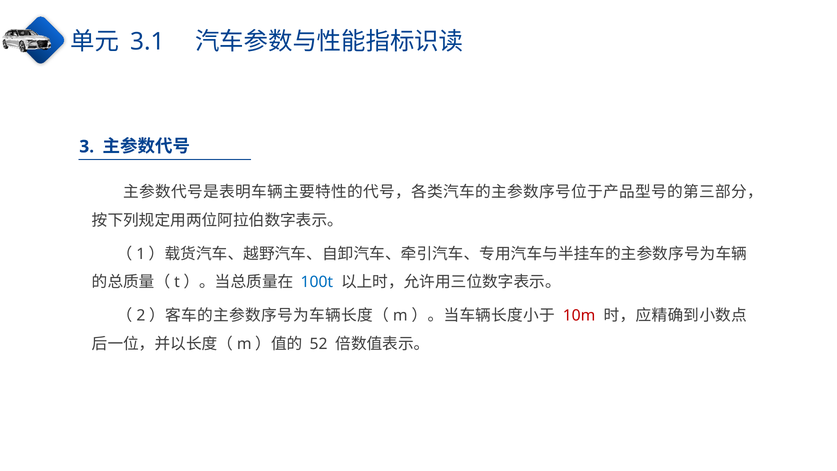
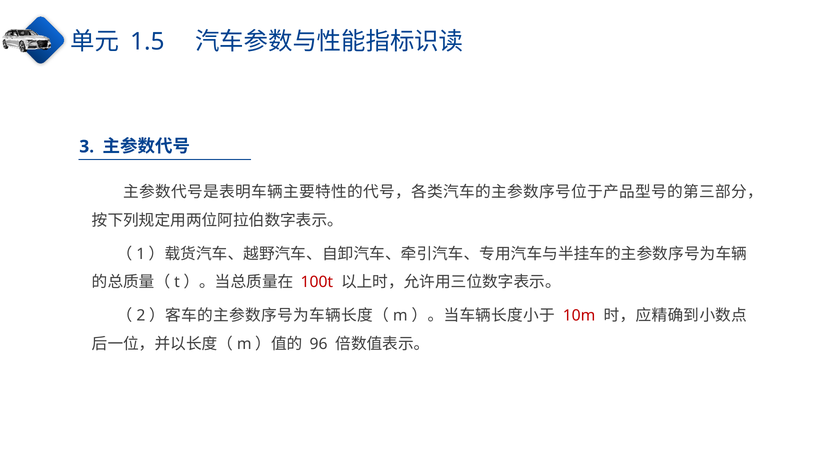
3.1: 3.1 -> 1.5
100t colour: blue -> red
52: 52 -> 96
